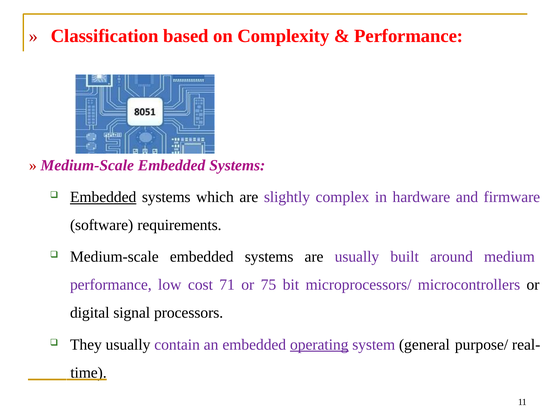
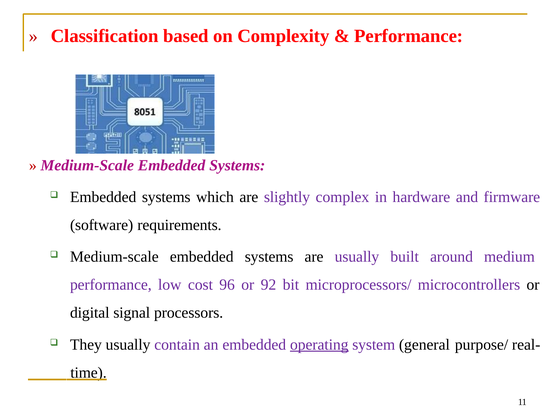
Embedded at (103, 197) underline: present -> none
71: 71 -> 96
75: 75 -> 92
